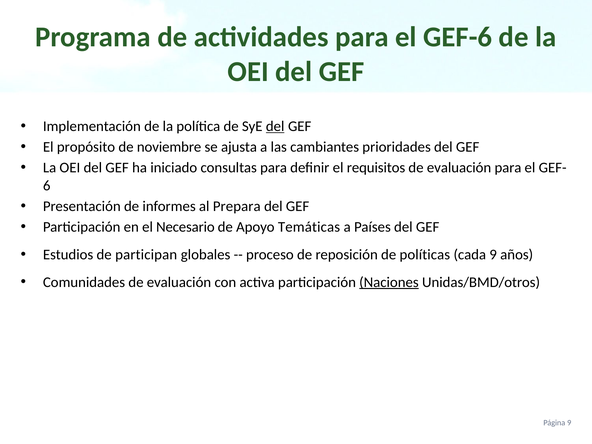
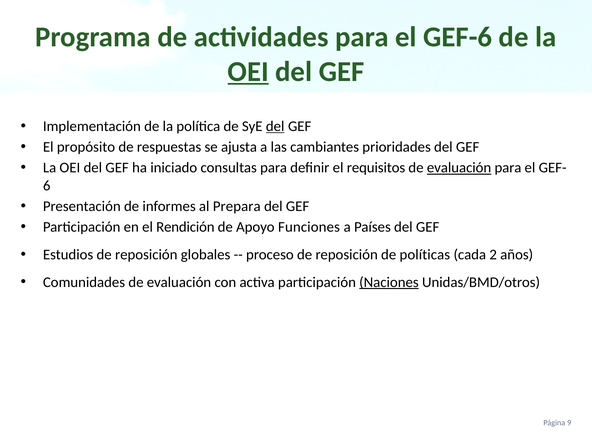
OEI at (248, 72) underline: none -> present
noviembre: noviembre -> respuestas
evaluación at (459, 168) underline: none -> present
Necesario: Necesario -> Rendición
Temáticas: Temáticas -> Funciones
Estudios de participan: participan -> reposición
cada 9: 9 -> 2
